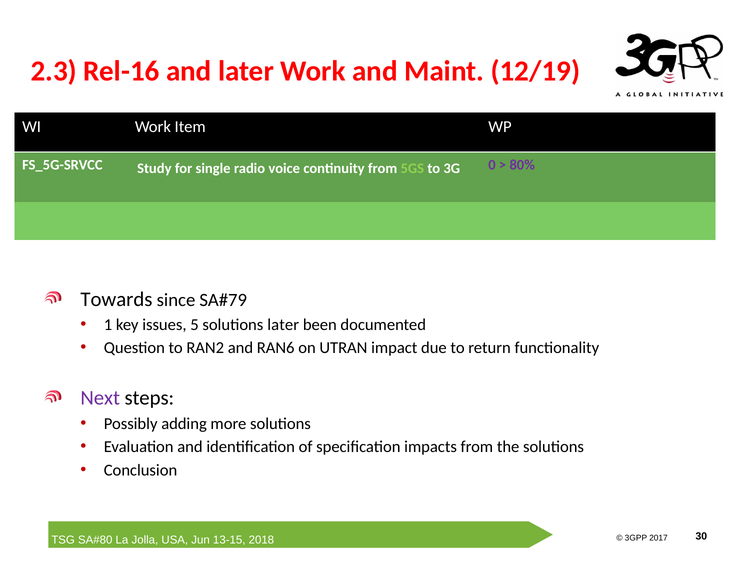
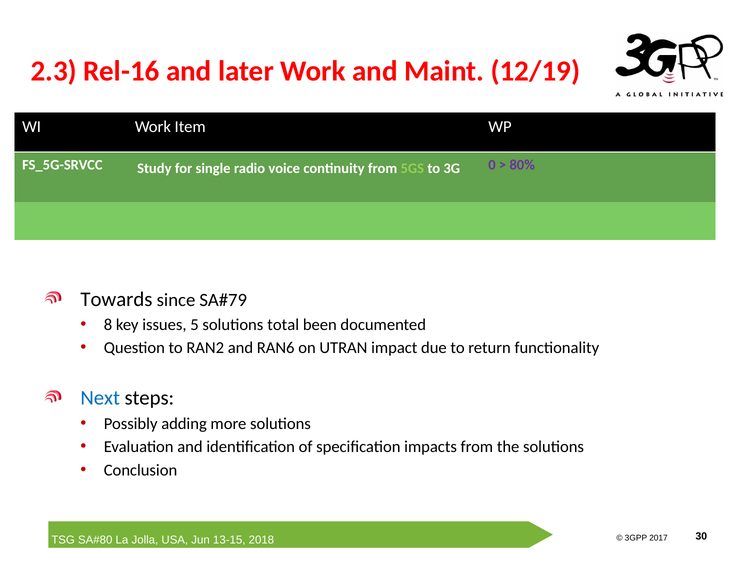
1: 1 -> 8
solutions later: later -> total
Next colour: purple -> blue
